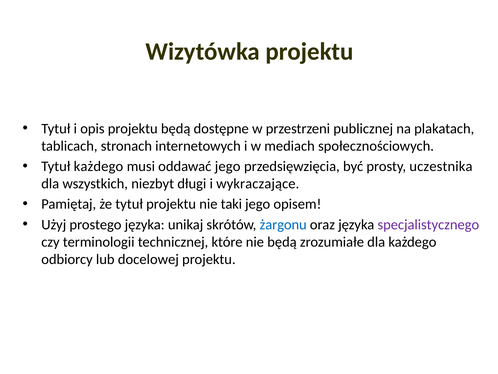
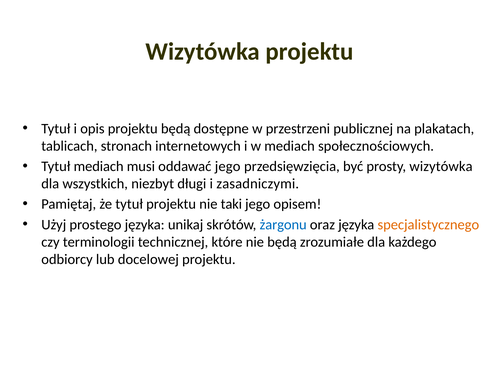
Tytuł każdego: każdego -> mediach
prosty uczestnika: uczestnika -> wizytówka
wykraczające: wykraczające -> zasadniczymi
specjalistycznego colour: purple -> orange
